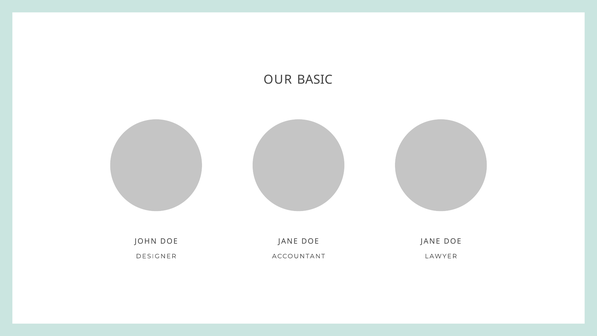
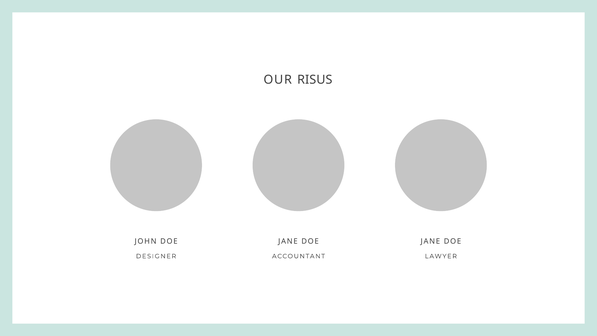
BASIC: BASIC -> RISUS
